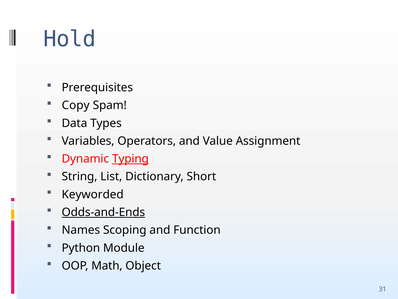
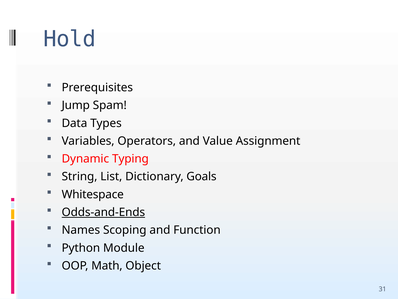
Copy: Copy -> Jump
Typing underline: present -> none
Short: Short -> Goals
Keyworded: Keyworded -> Whitespace
